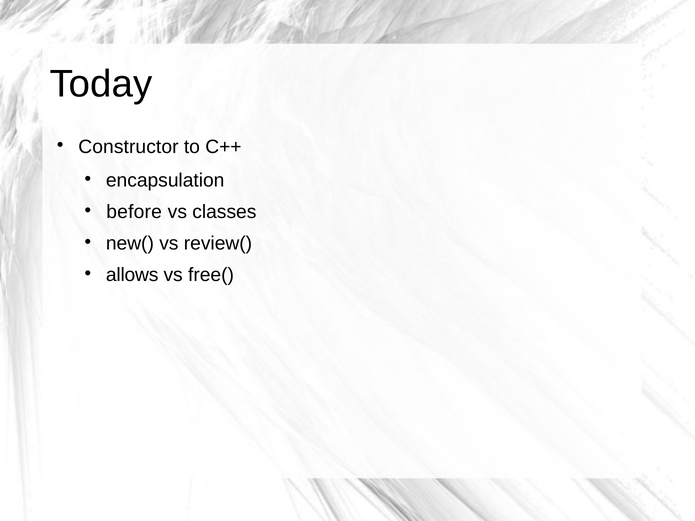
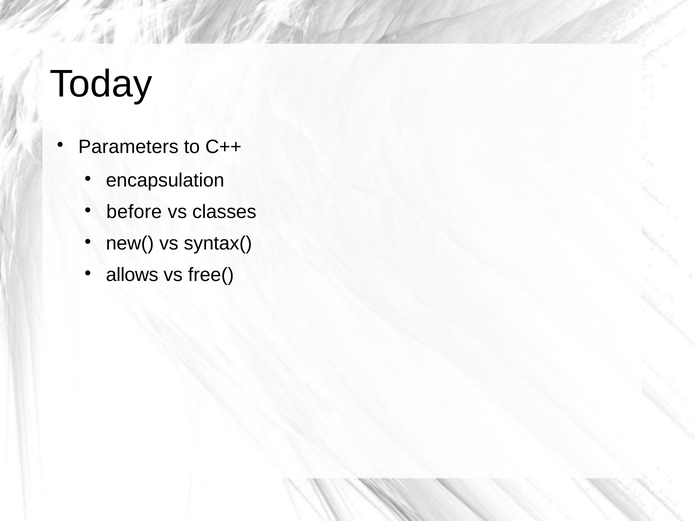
Constructor: Constructor -> Parameters
review(: review( -> syntax(
